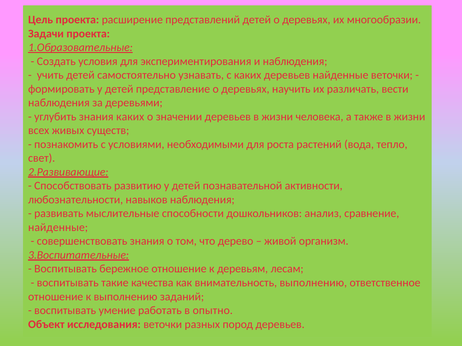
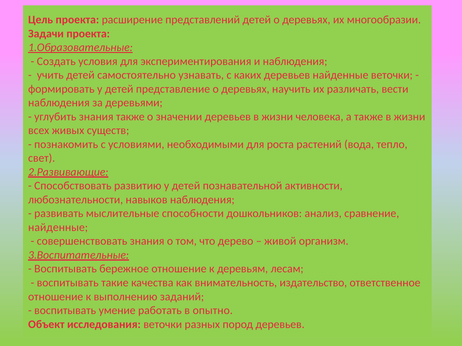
знания каких: каких -> также
внимательность выполнению: выполнению -> издательство
